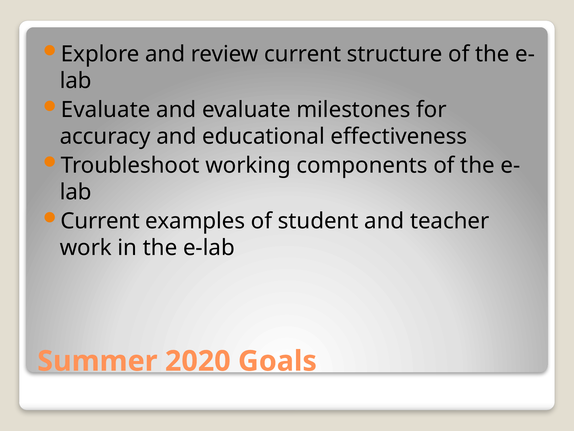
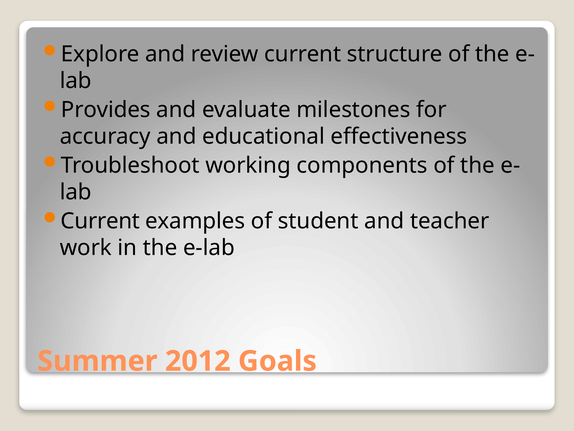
Evaluate at (106, 110): Evaluate -> Provides
2020: 2020 -> 2012
